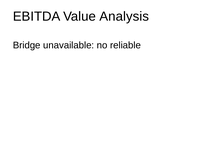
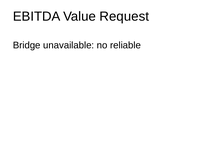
Analysis: Analysis -> Request
